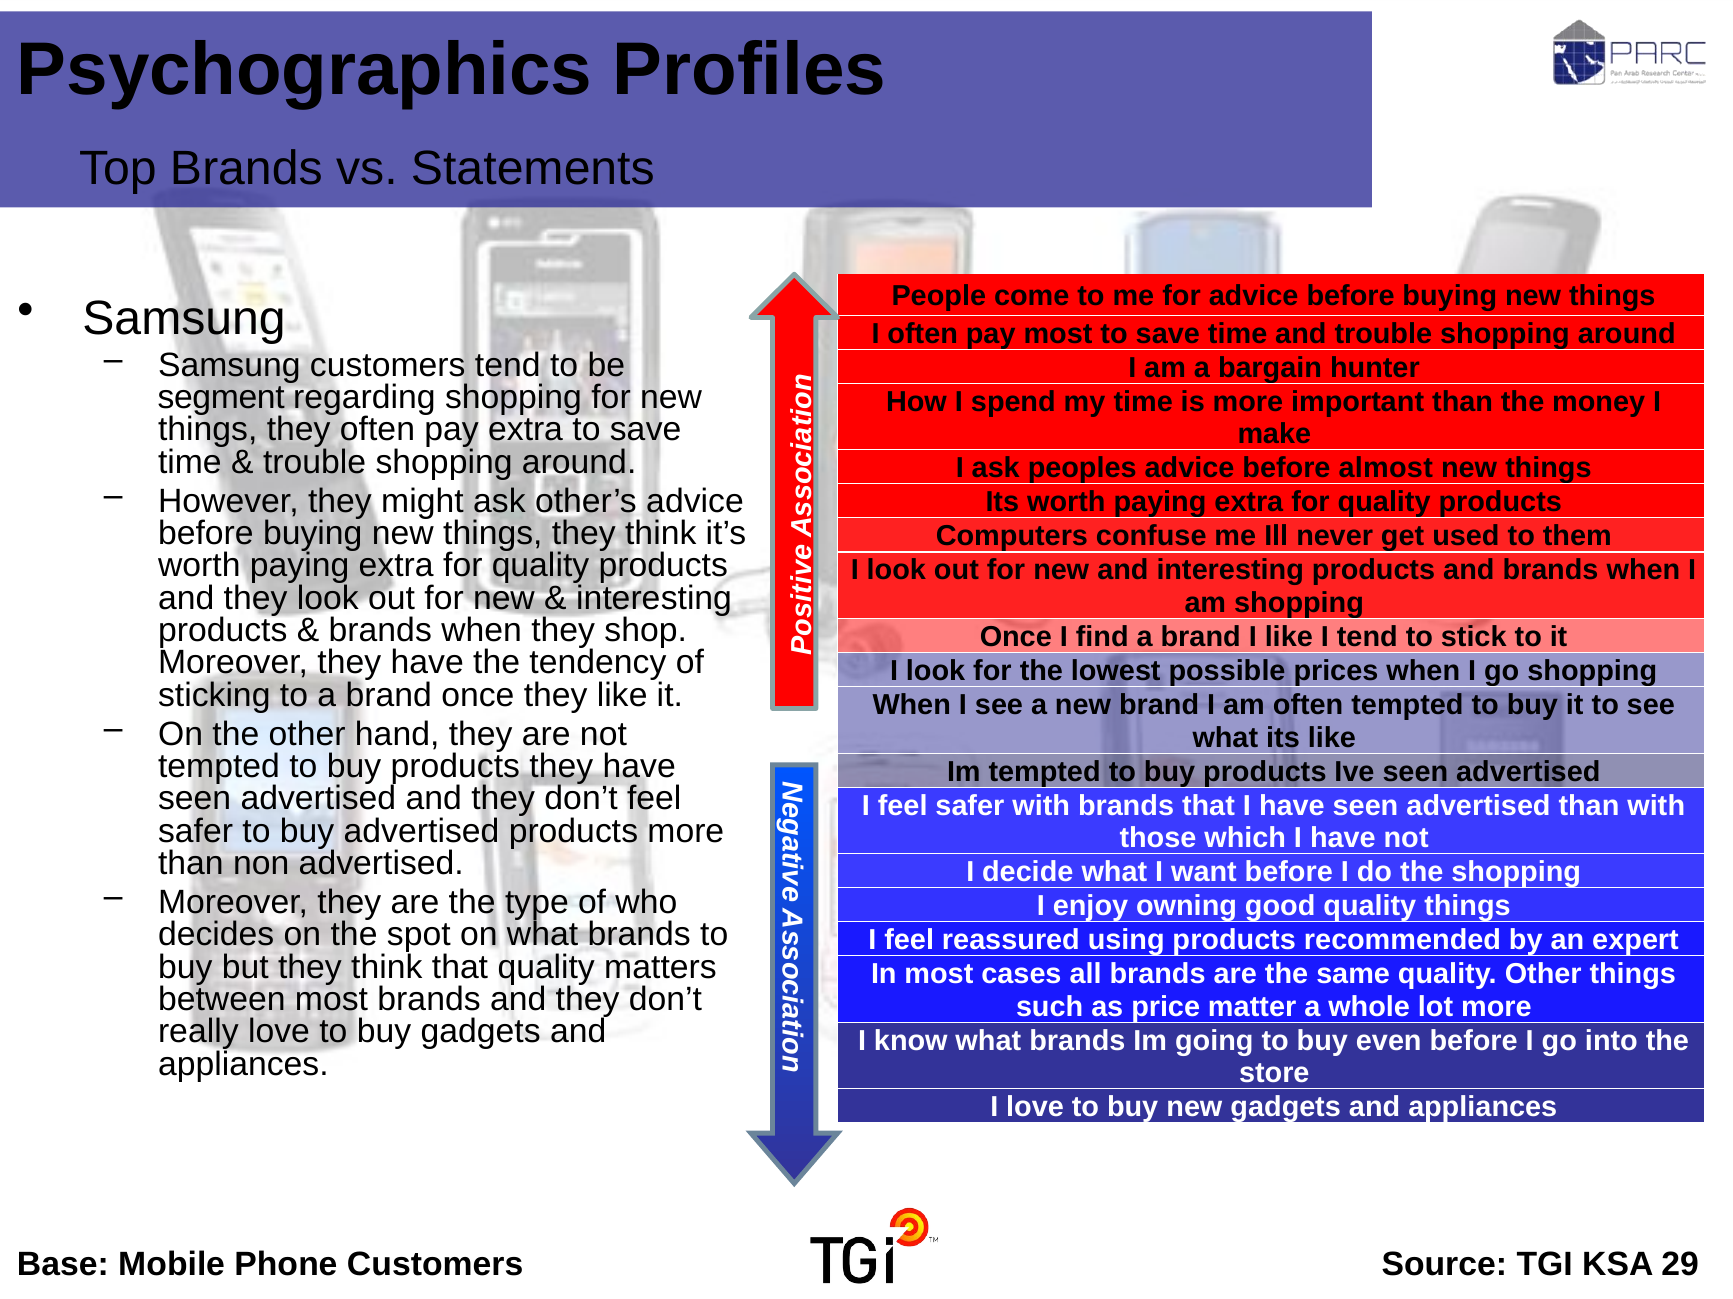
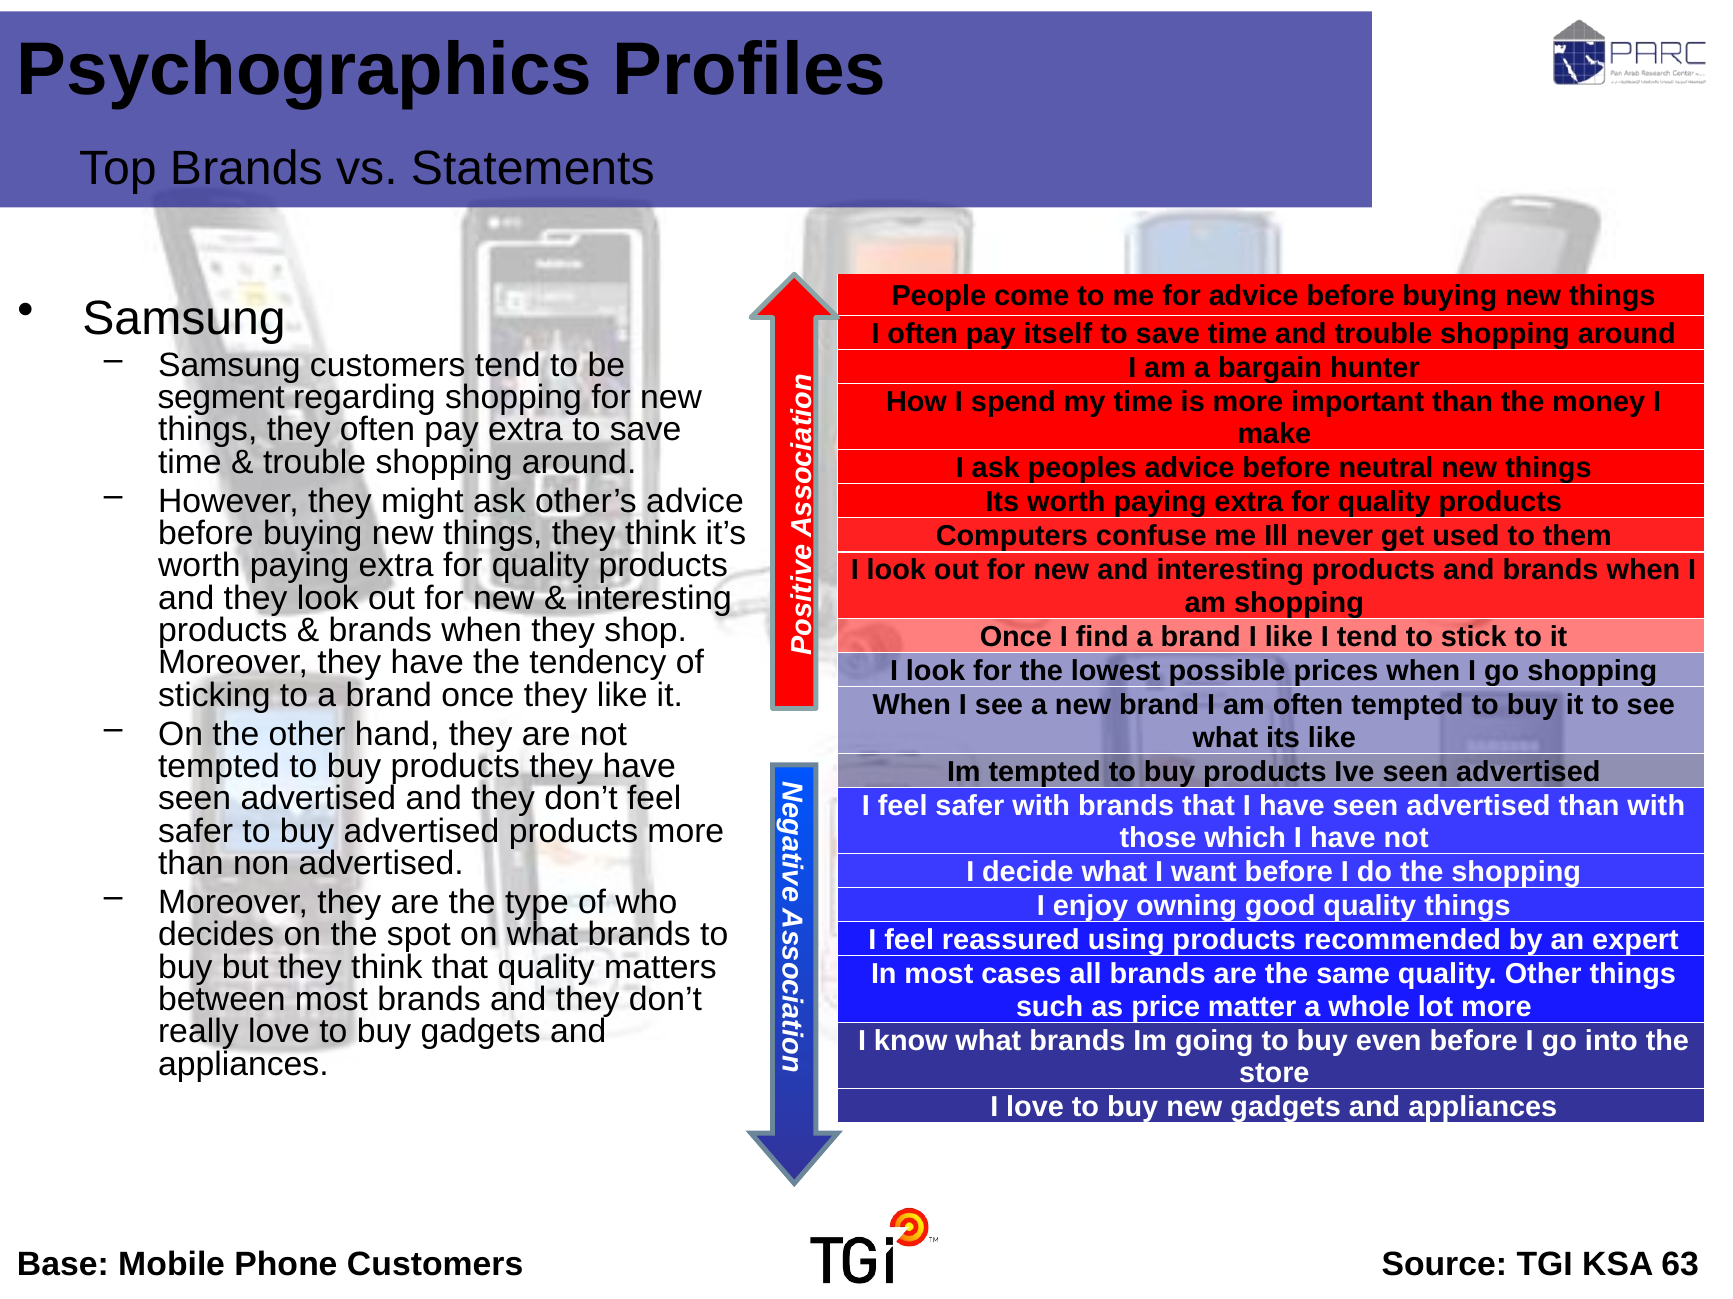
pay most: most -> itself
almost: almost -> neutral
29: 29 -> 63
